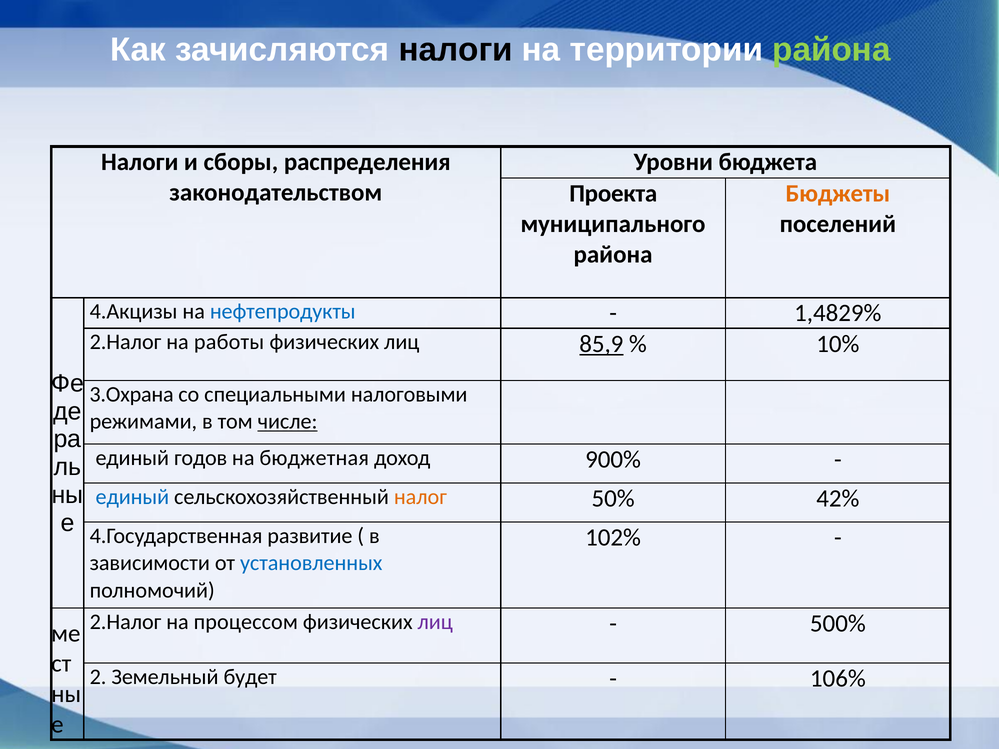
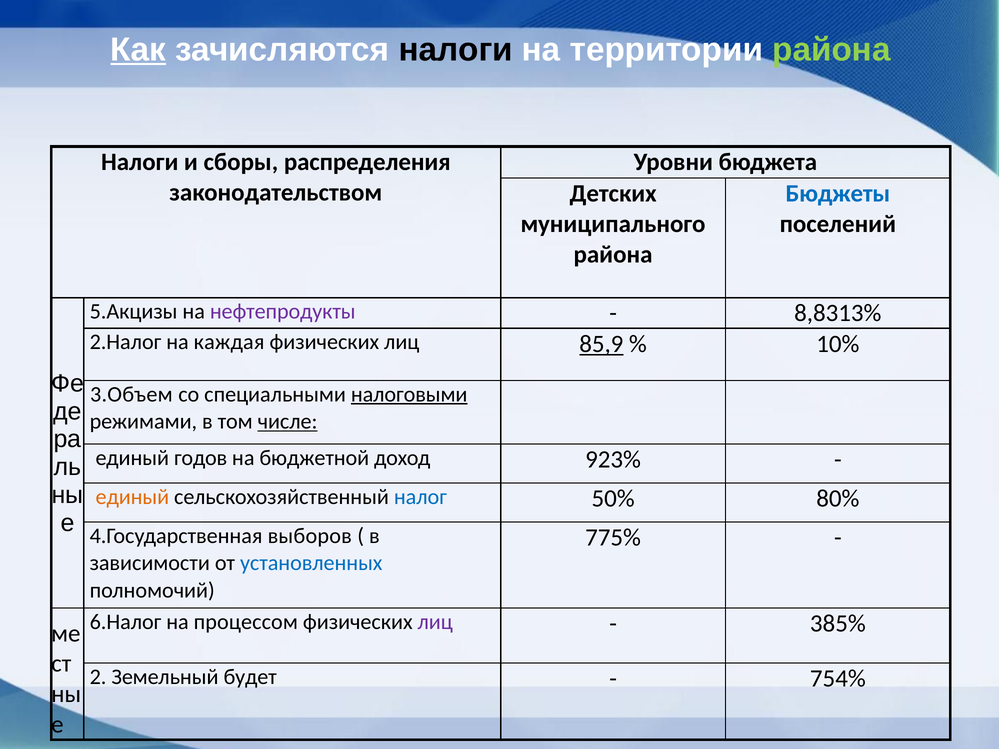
Как underline: none -> present
Проекта: Проекта -> Детских
Бюджеты colour: orange -> blue
4.Акцизы: 4.Акцизы -> 5.Акцизы
нефтепродукты colour: blue -> purple
1,4829%: 1,4829% -> 8,8313%
работы: работы -> каждая
3.Охрана: 3.Охрана -> 3.Объем
налоговыми underline: none -> present
бюджетная: бюджетная -> бюджетной
900%: 900% -> 923%
единый at (132, 497) colour: blue -> orange
налог colour: orange -> blue
42%: 42% -> 80%
развитие: развитие -> выборов
102%: 102% -> 775%
2.Налог at (126, 622): 2.Налог -> 6.Налог
500%: 500% -> 385%
106%: 106% -> 754%
